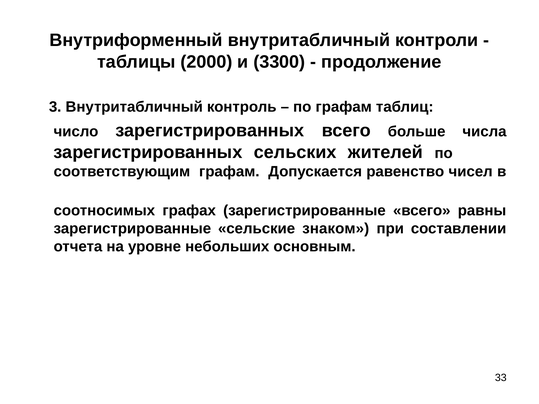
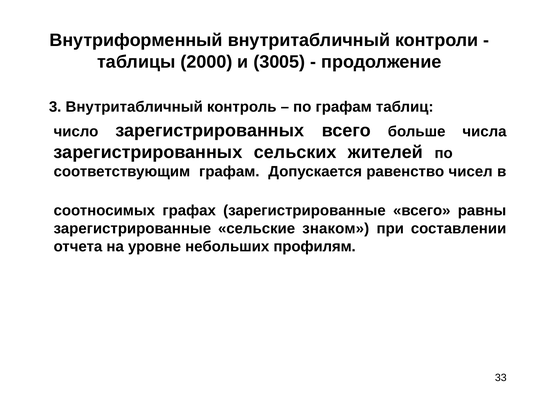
3300: 3300 -> 3005
основным: основным -> профилям
